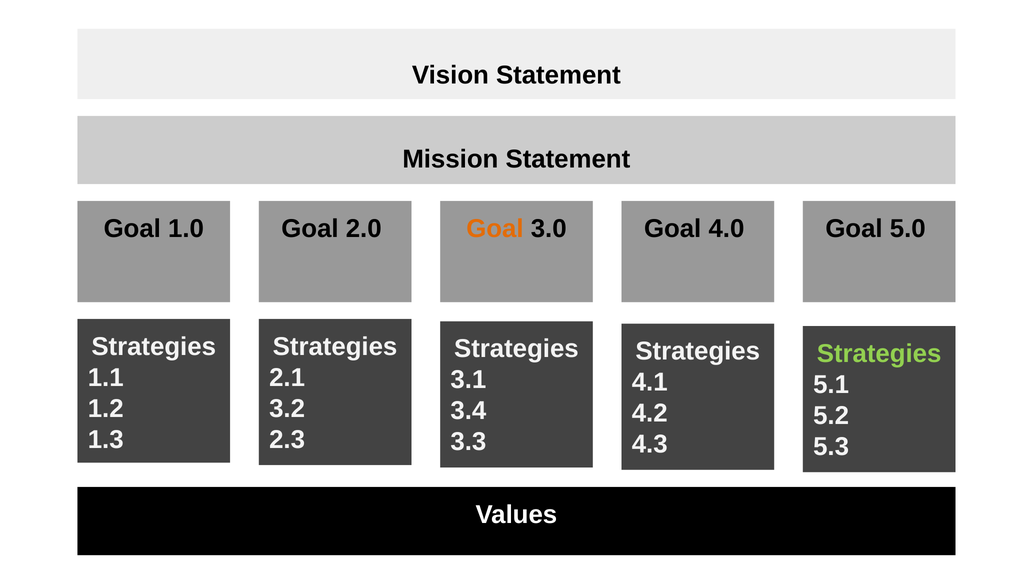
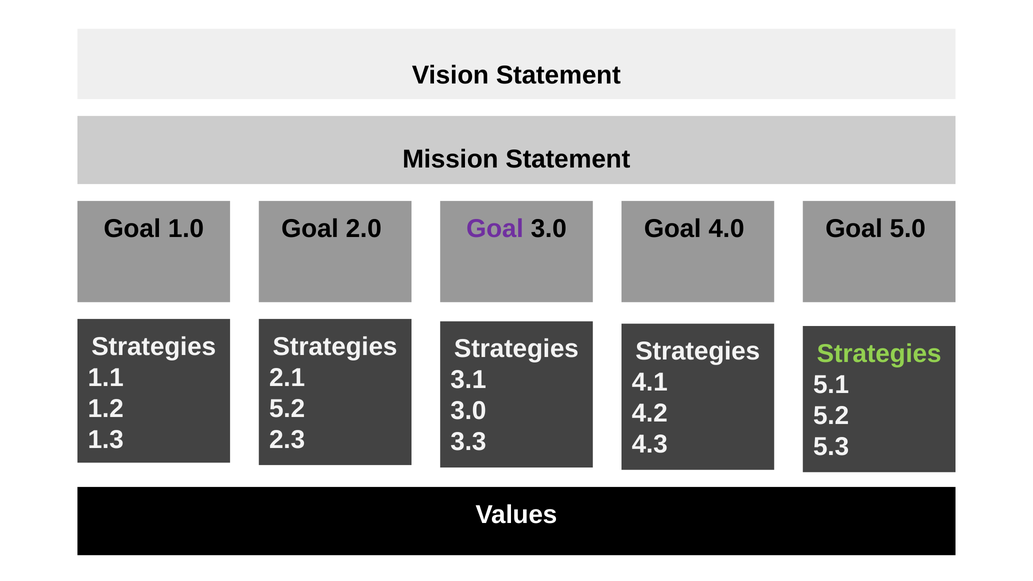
Goal at (495, 229) colour: orange -> purple
3.2 at (287, 409): 3.2 -> 5.2
3.4 at (468, 411): 3.4 -> 3.0
